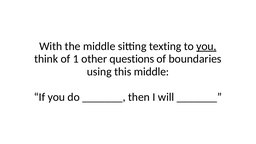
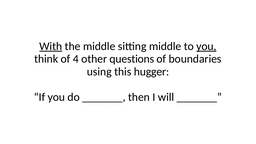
With underline: none -> present
sitting texting: texting -> middle
1: 1 -> 4
this middle: middle -> hugger
